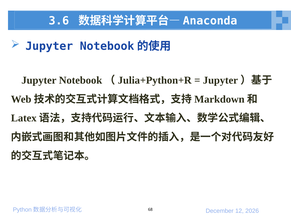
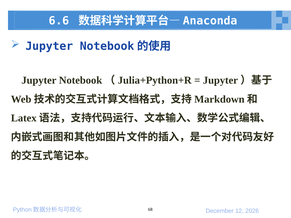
3.6: 3.6 -> 6.6
